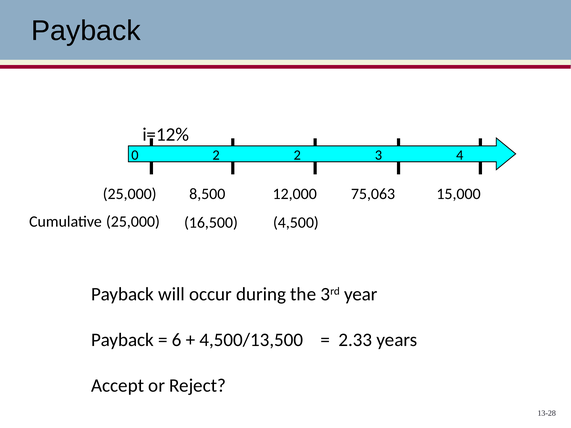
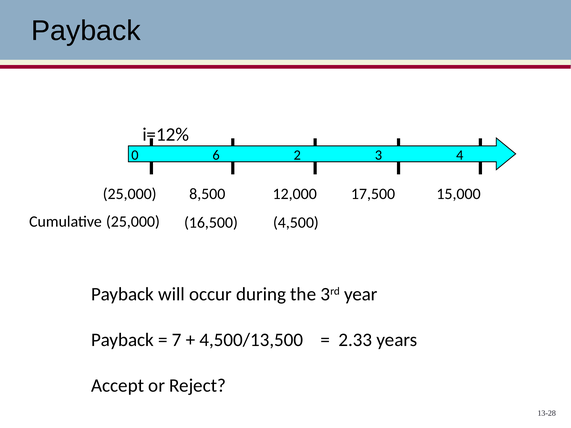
0 2: 2 -> 6
75,063: 75,063 -> 17,500
6: 6 -> 7
